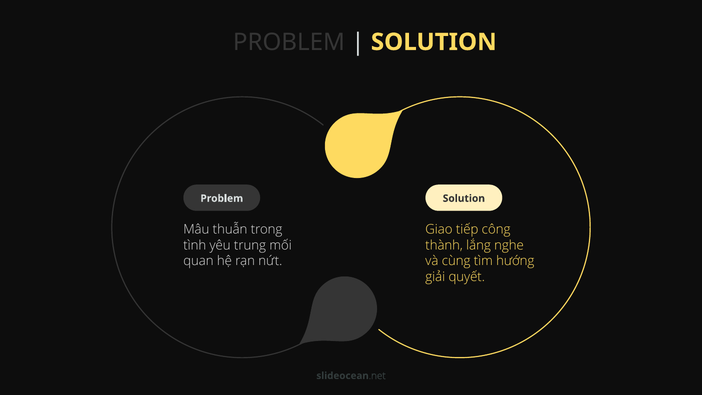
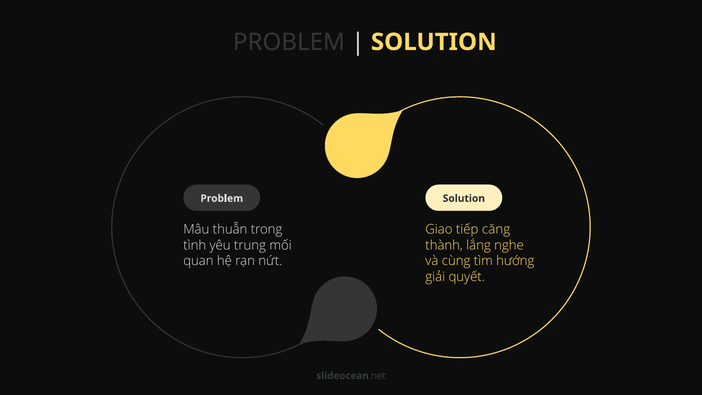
công: công -> căng
